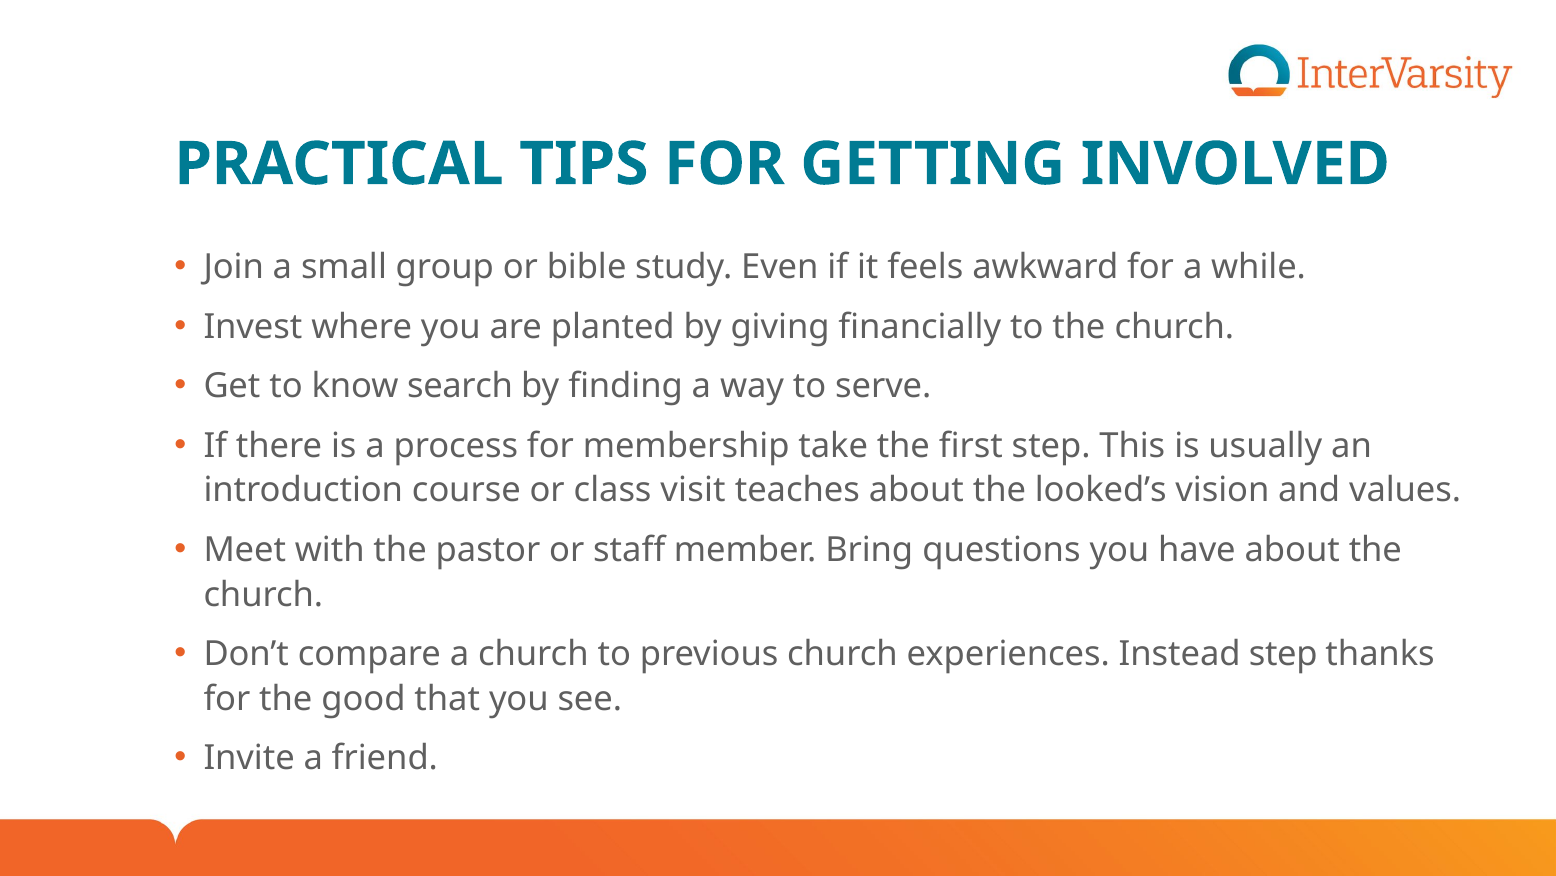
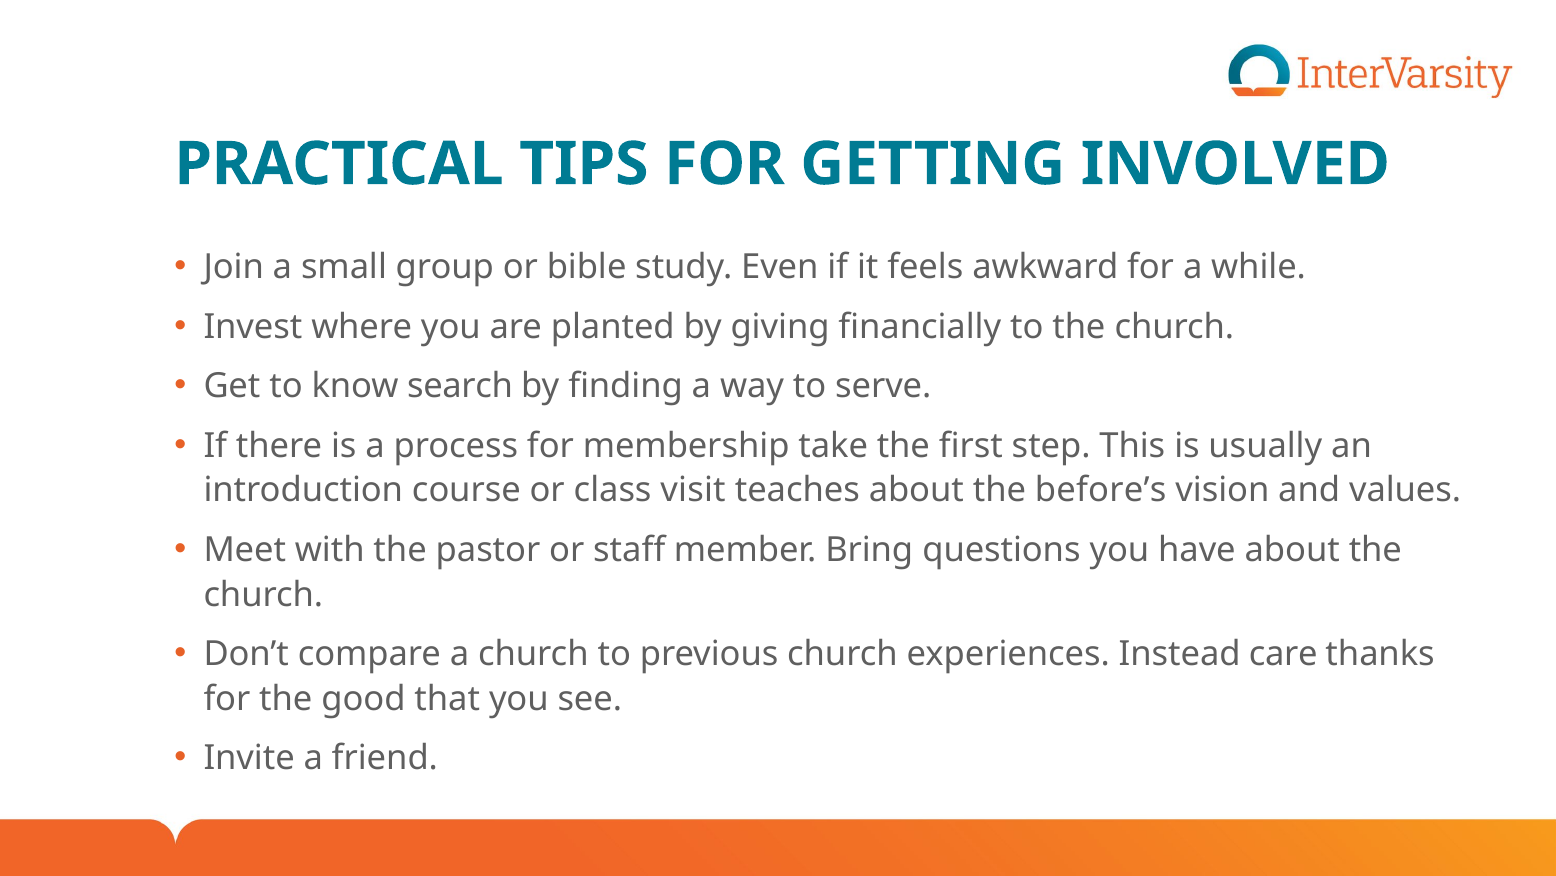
looked’s: looked’s -> before’s
Instead step: step -> care
